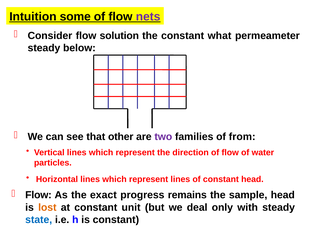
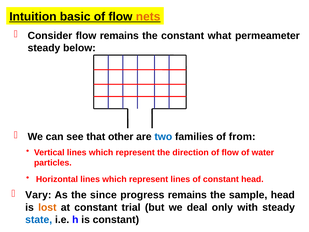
some: some -> basic
nets colour: purple -> orange
flow solution: solution -> remains
two colour: purple -> blue
Flow at (38, 195): Flow -> Vary
exact: exact -> since
unit: unit -> trial
